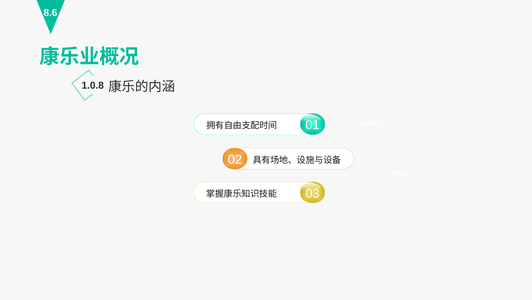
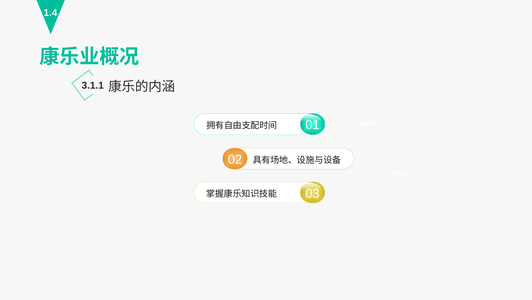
8.6: 8.6 -> 1.4
1.0.8: 1.0.8 -> 3.1.1
